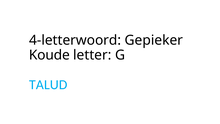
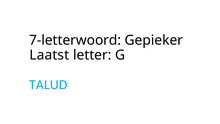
4-letterwoord: 4-letterwoord -> 7-letterwoord
Koude: Koude -> Laatst
